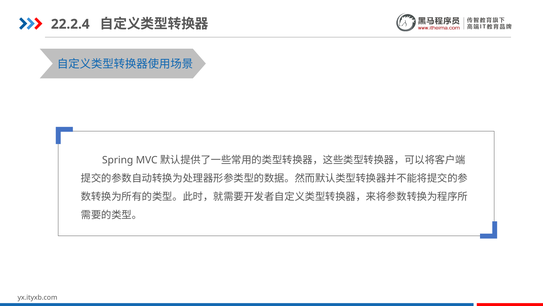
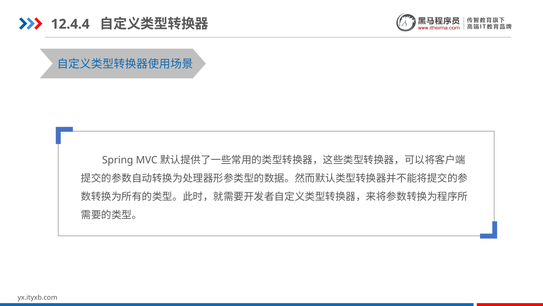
22.2.4: 22.2.4 -> 12.4.4
